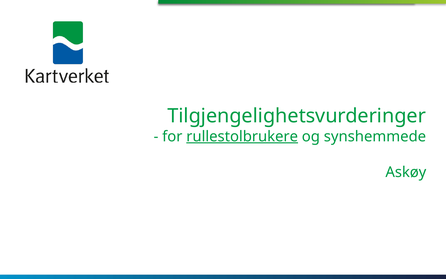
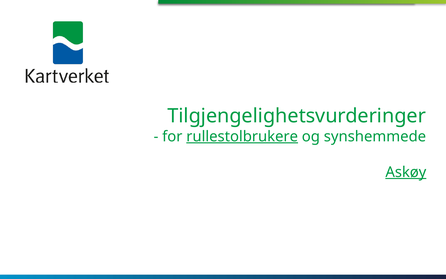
Askøy underline: none -> present
